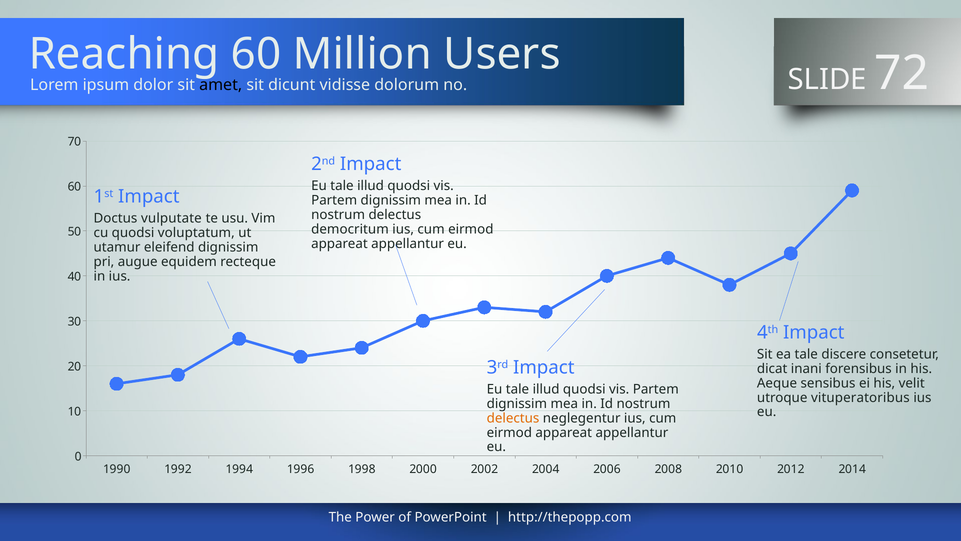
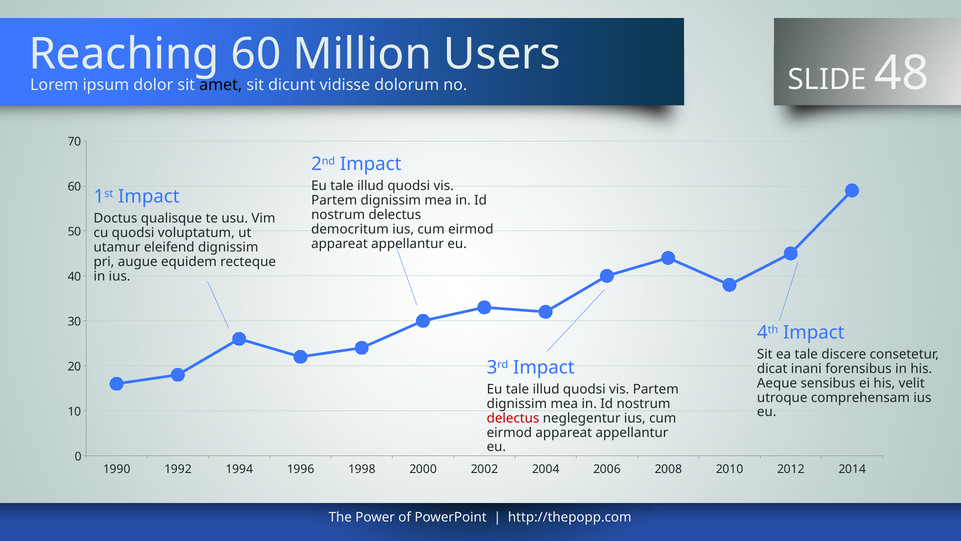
72: 72 -> 48
vulputate: vulputate -> qualisque
vituperatoribus: vituperatoribus -> comprehensam
delectus at (513, 418) colour: orange -> red
